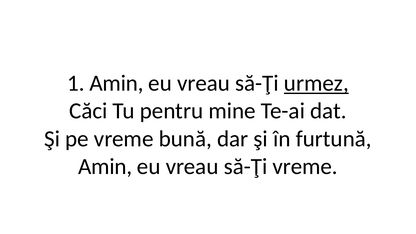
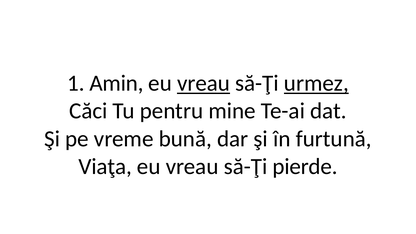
vreau at (204, 83) underline: none -> present
Amin at (105, 166): Amin -> Viaţa
să-Ţi vreme: vreme -> pierde
